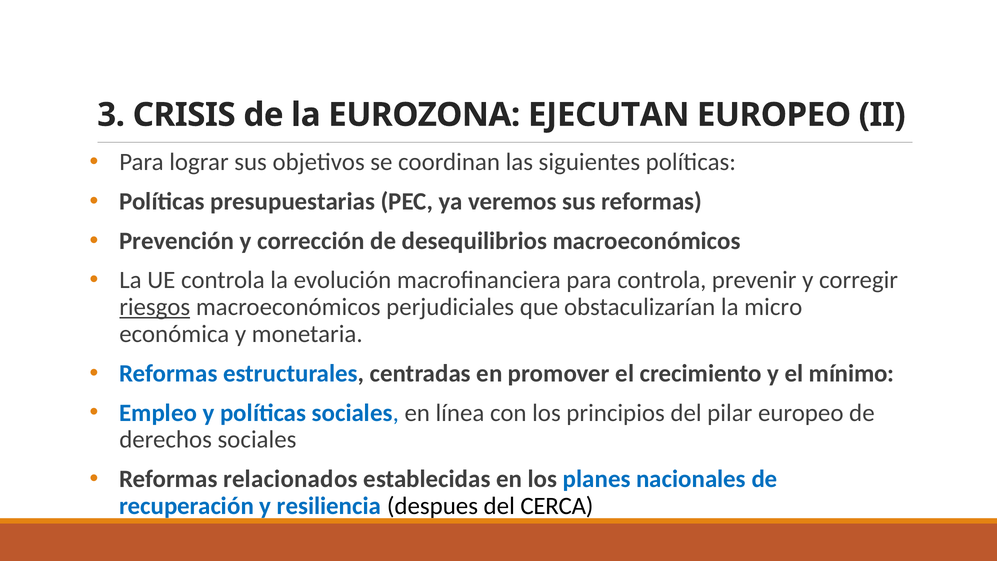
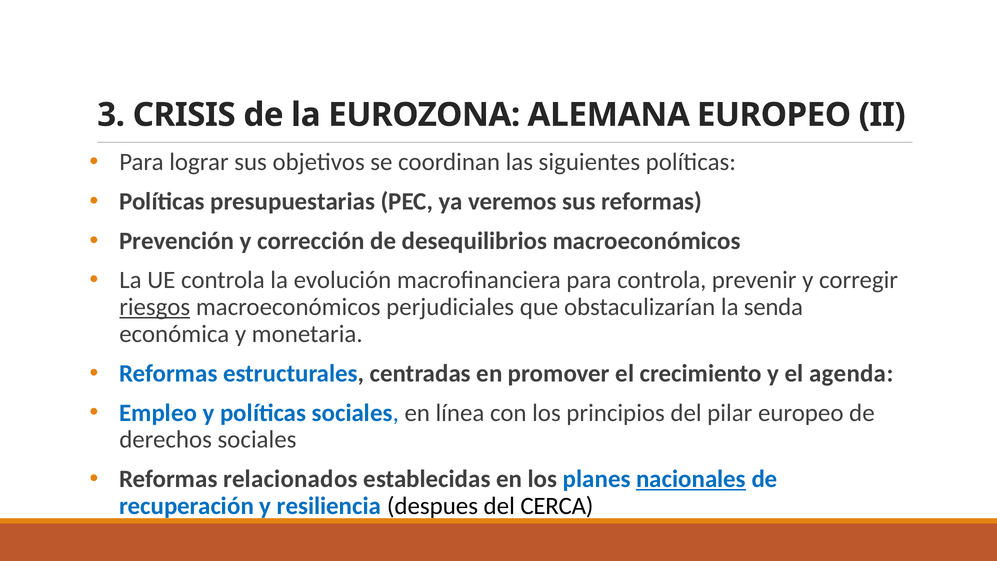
EJECUTAN: EJECUTAN -> ALEMANA
micro: micro -> senda
mínimo: mínimo -> agenda
nacionales underline: none -> present
